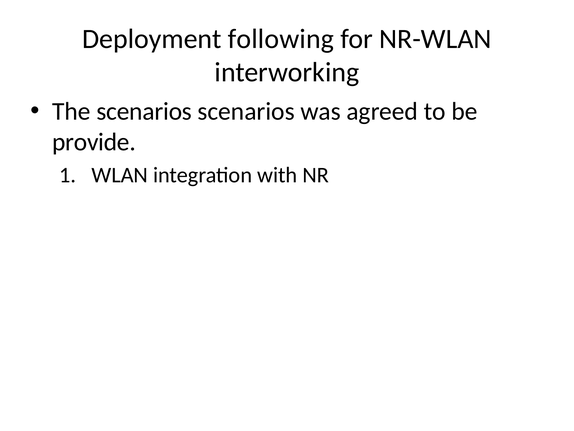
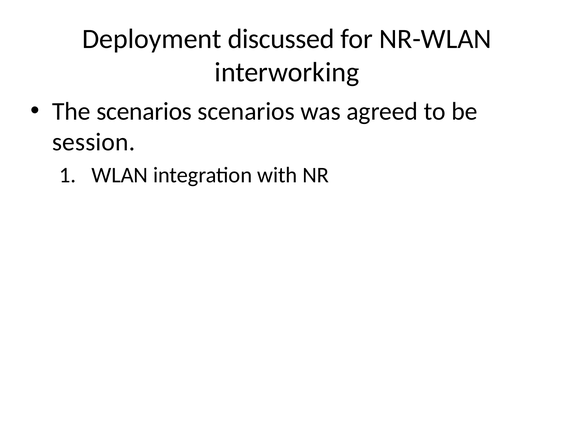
following: following -> discussed
provide: provide -> session
